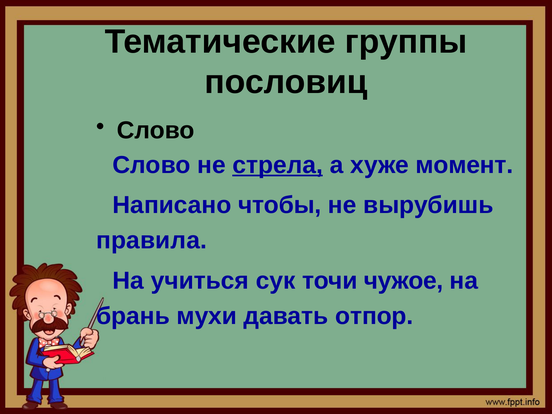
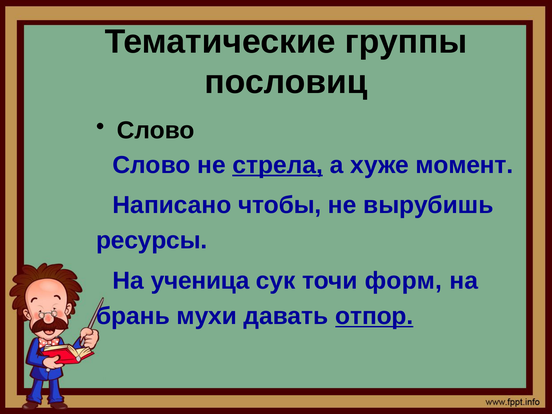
правила: правила -> ресурсы
учиться: учиться -> ученица
чужое: чужое -> форм
отпор underline: none -> present
